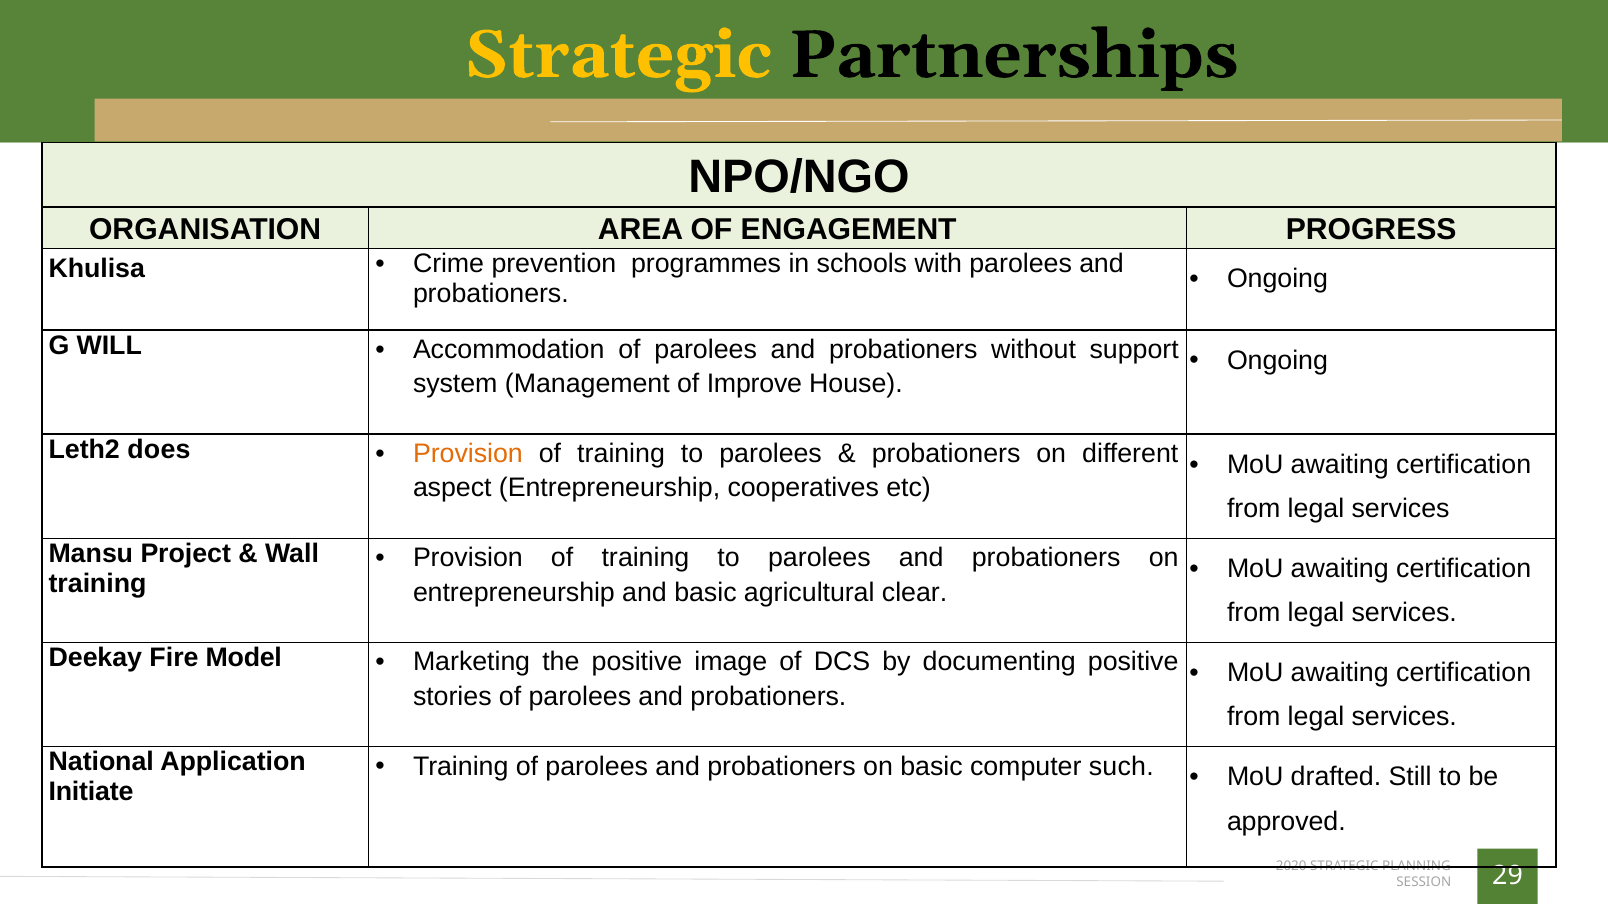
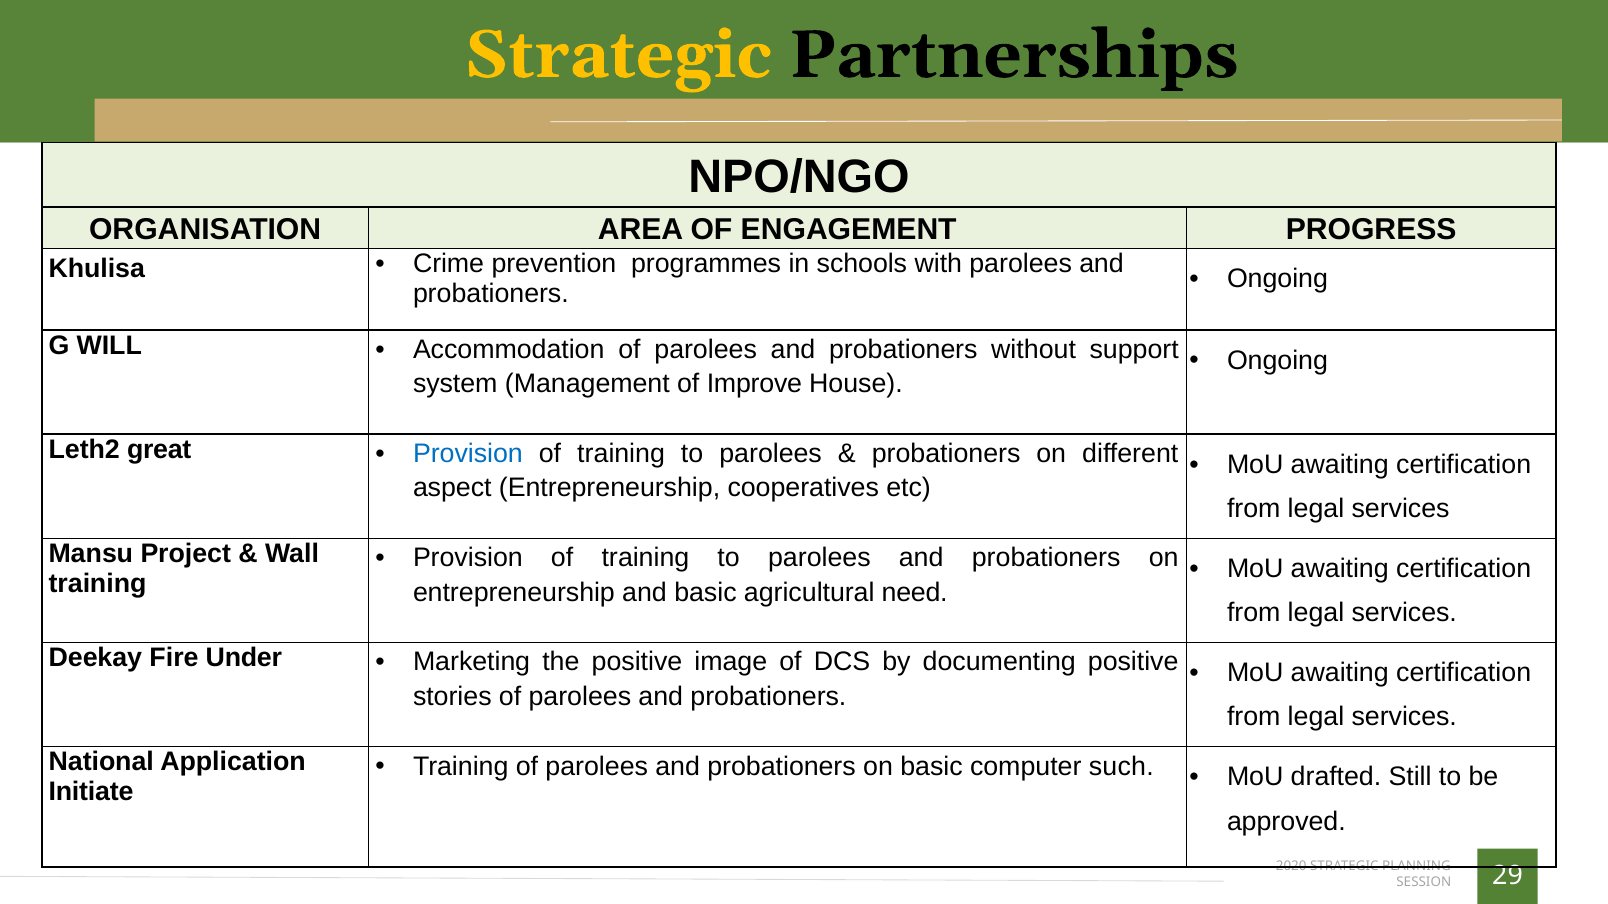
does: does -> great
Provision at (468, 454) colour: orange -> blue
clear: clear -> need
Model: Model -> Under
